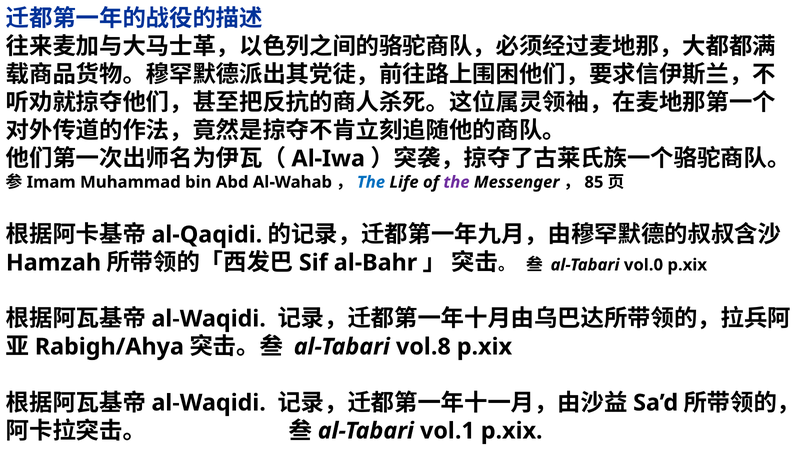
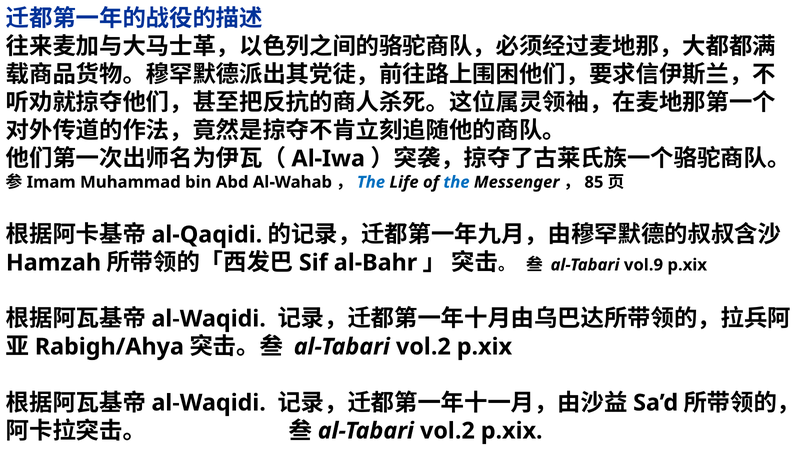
the at (456, 182) colour: purple -> blue
vol.0: vol.0 -> vol.9
vol.8 at (423, 347): vol.8 -> vol.2
vol.1 at (447, 431): vol.1 -> vol.2
